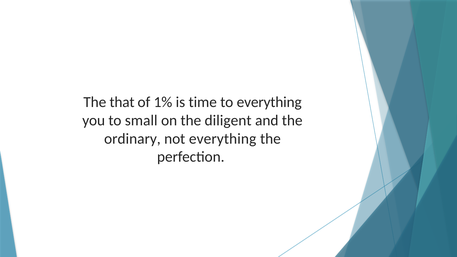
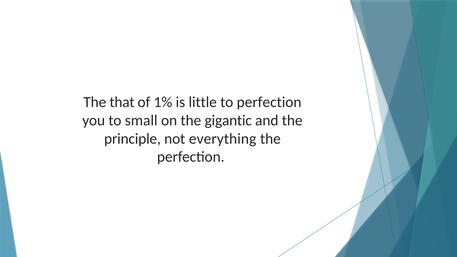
time: time -> little
to everything: everything -> perfection
diligent: diligent -> gigantic
ordinary: ordinary -> principle
